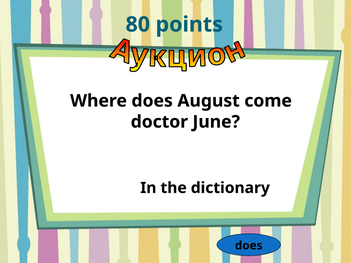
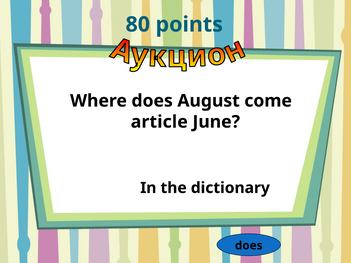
doctor: doctor -> article
